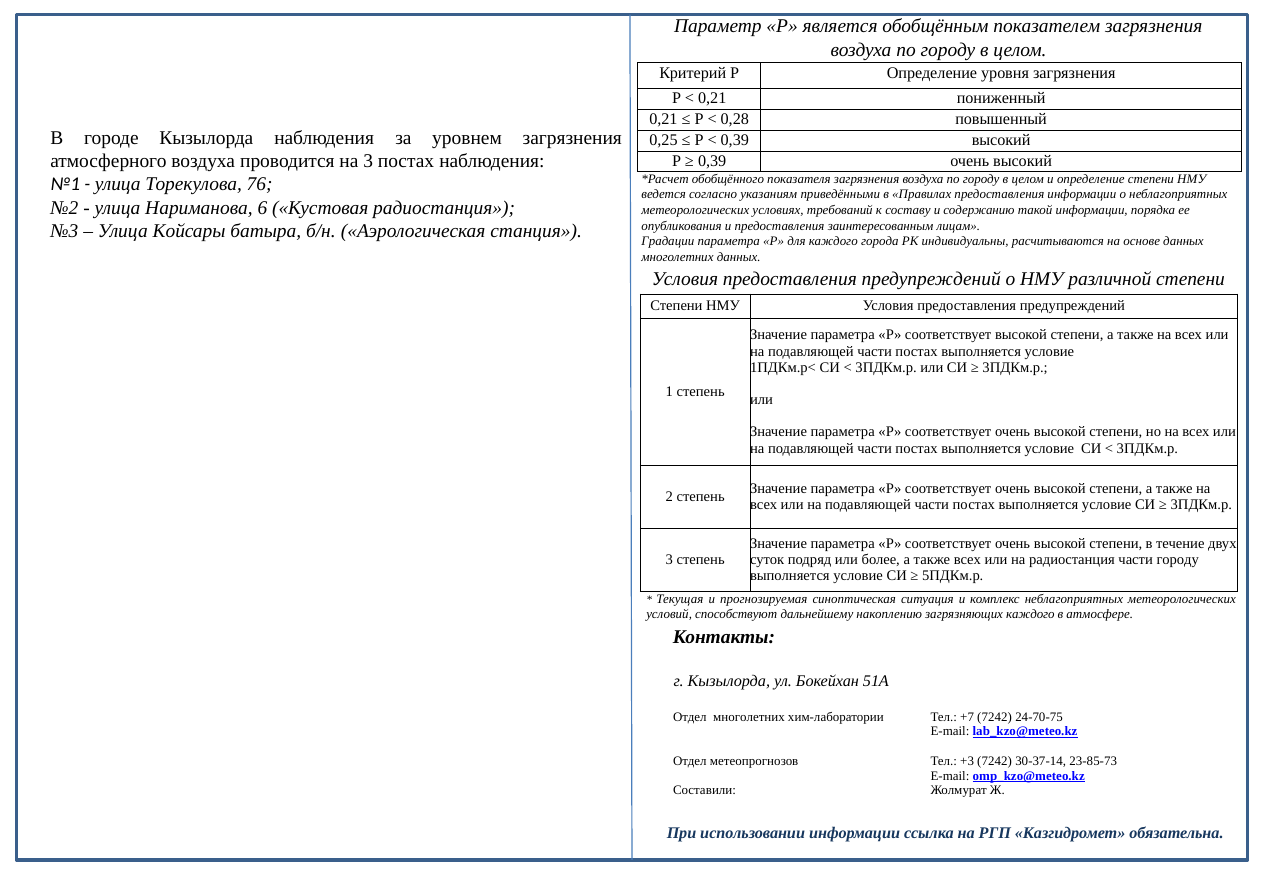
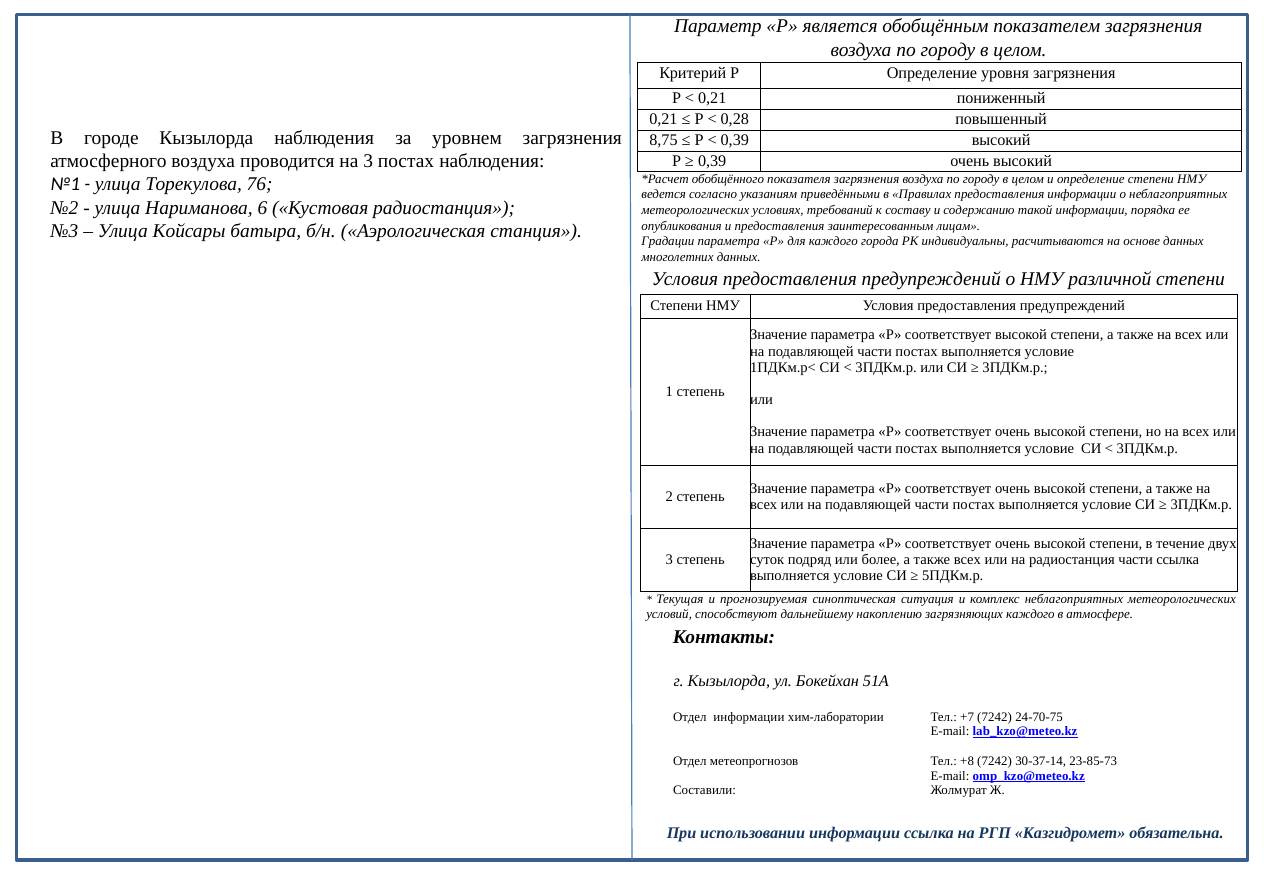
0,25: 0,25 -> 8,75
части городу: городу -> ссылка
Отдел многолетних: многолетних -> информации
+3: +3 -> +8
